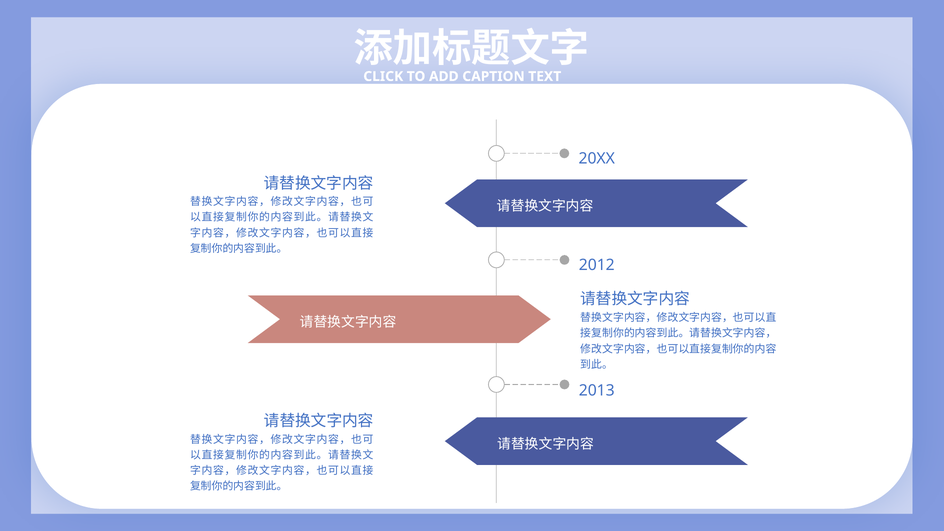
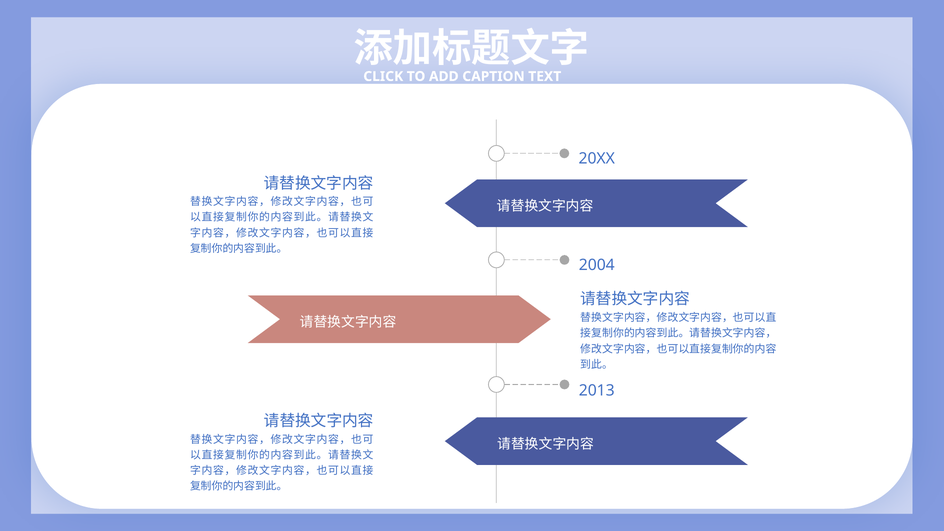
2012: 2012 -> 2004
